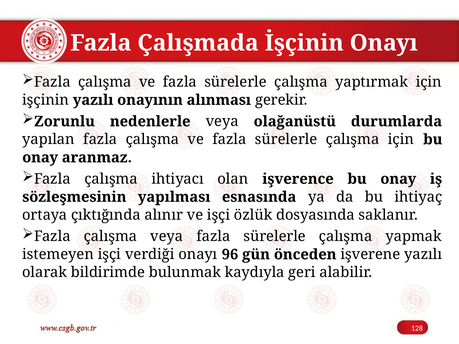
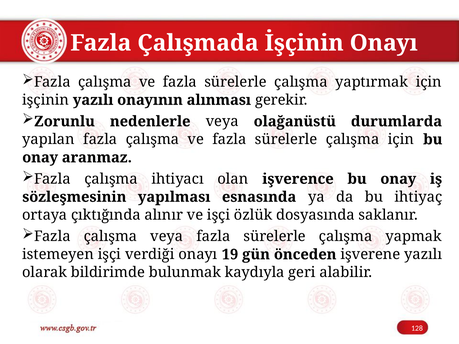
96: 96 -> 19
